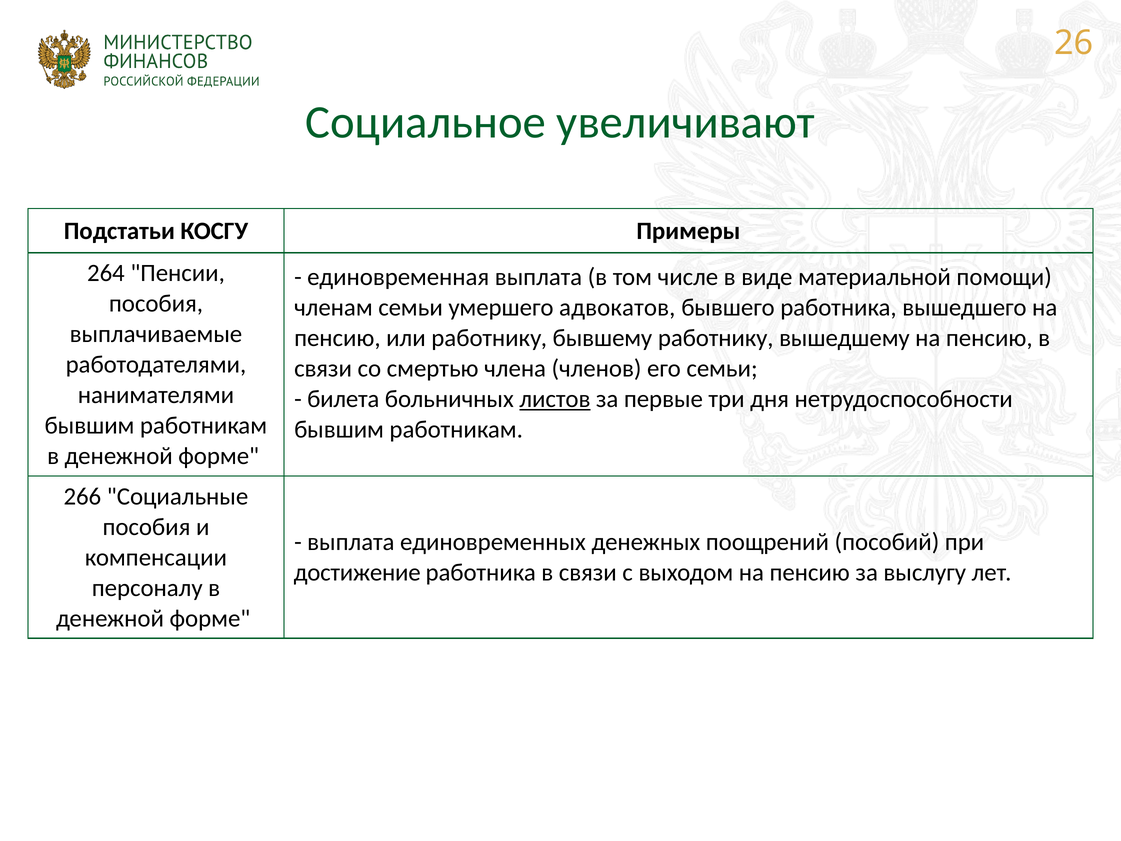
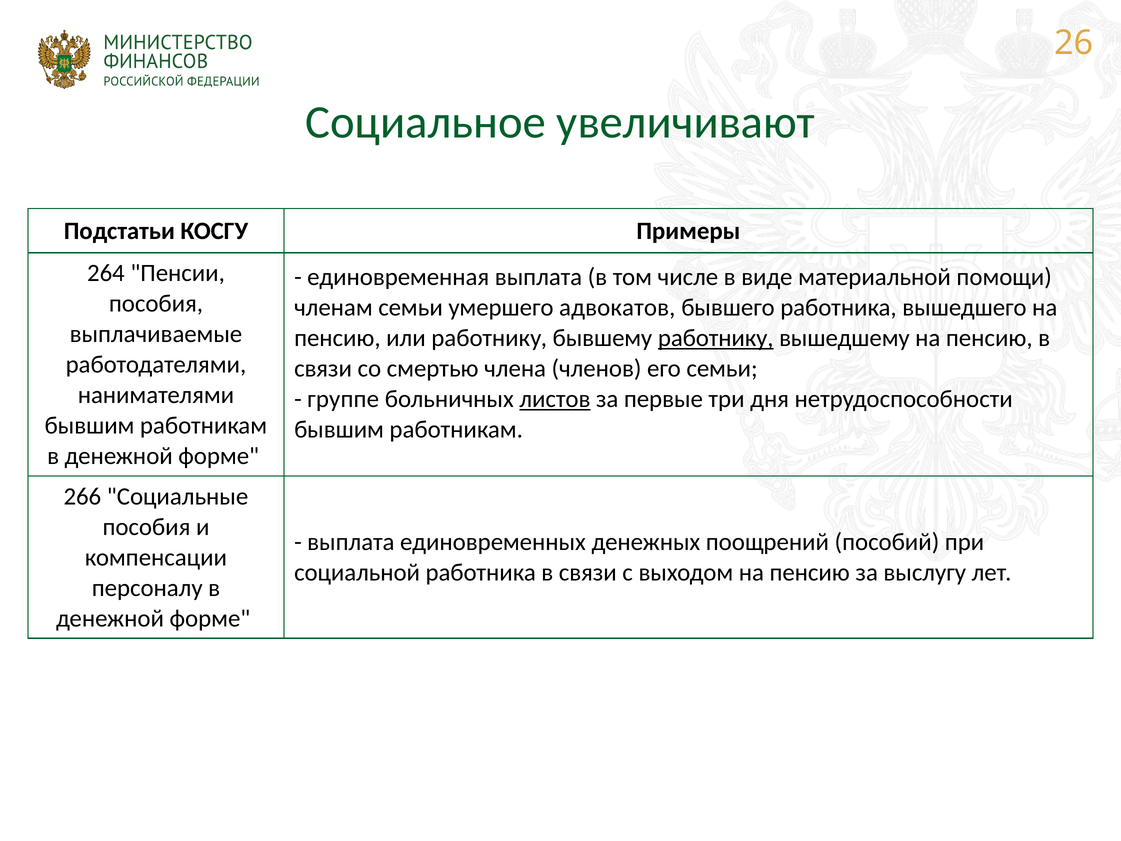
работнику at (716, 338) underline: none -> present
билета: билета -> группе
достижение: достижение -> социальной
